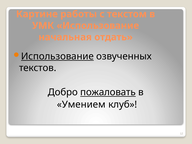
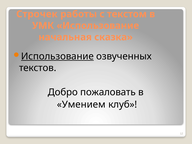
Картине: Картине -> Строчек
отдать: отдать -> сказка
пожаловать underline: present -> none
